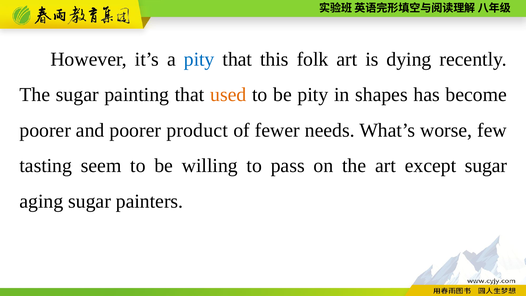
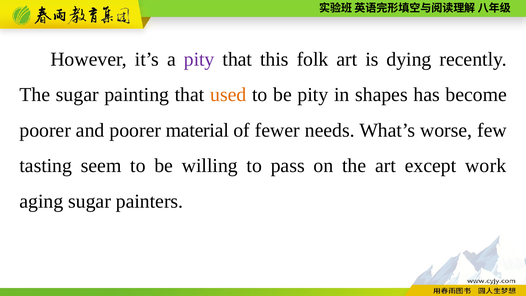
pity at (199, 59) colour: blue -> purple
product: product -> material
except sugar: sugar -> work
